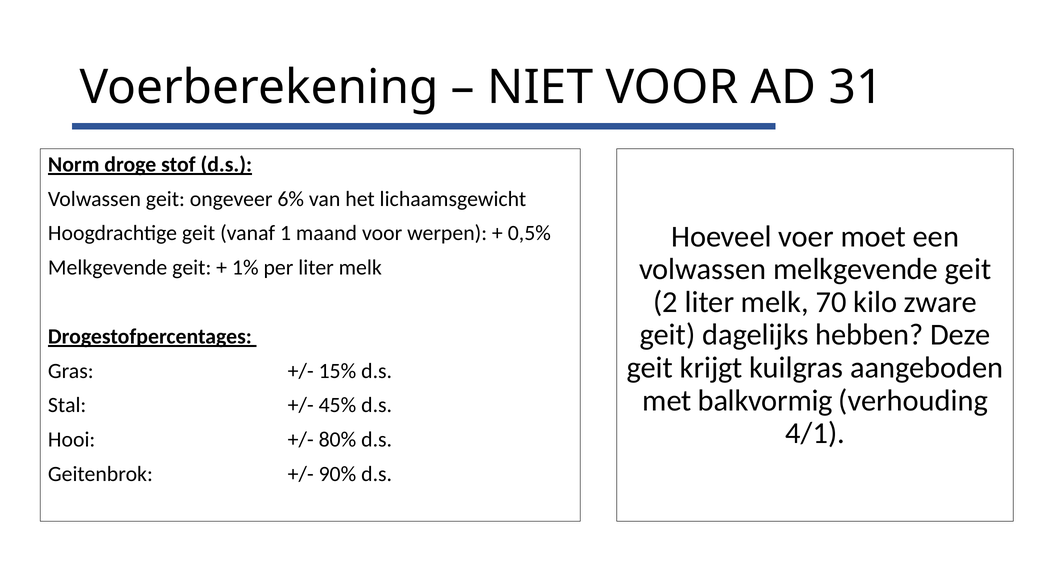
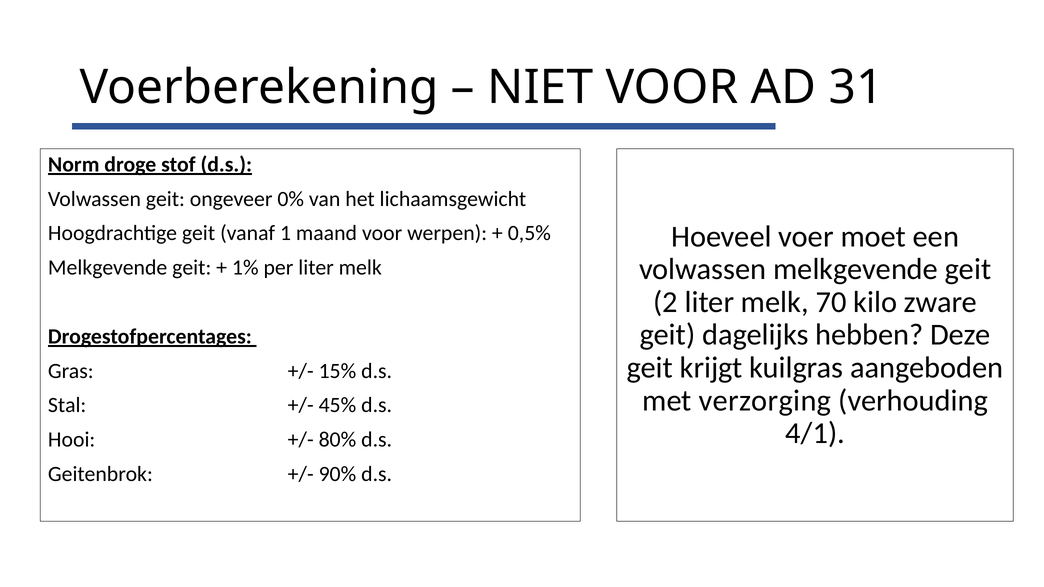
6%: 6% -> 0%
balkvormig: balkvormig -> verzorging
